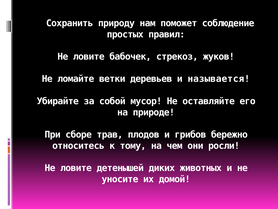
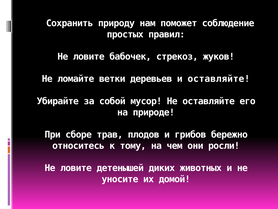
и называется: называется -> оставляйте
